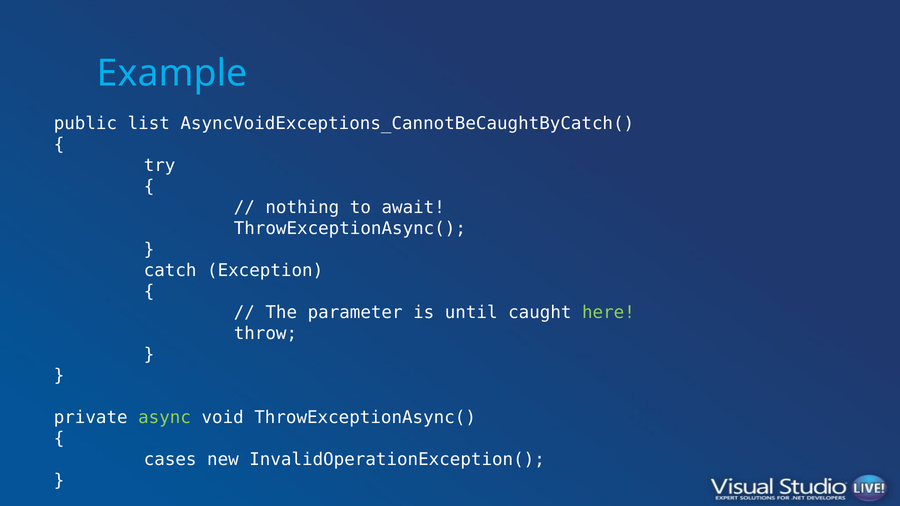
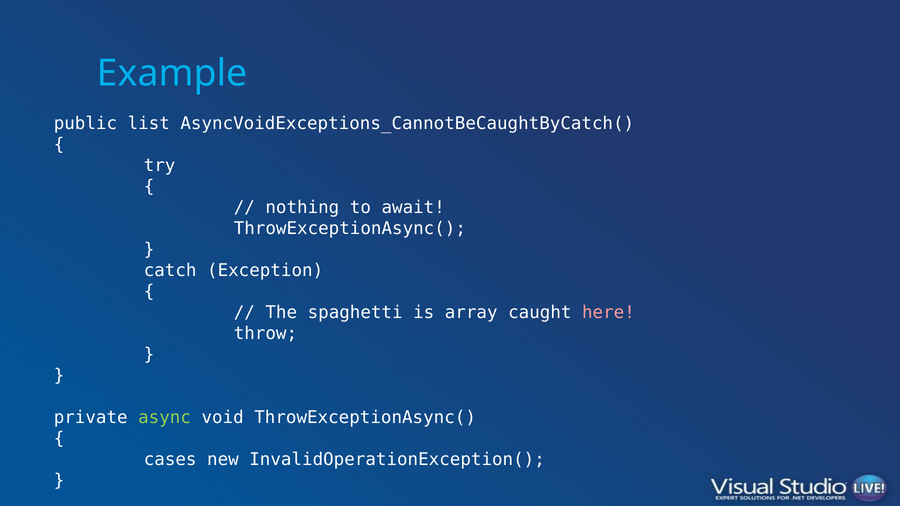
parameter: parameter -> spaghetti
until: until -> array
here colour: light green -> pink
